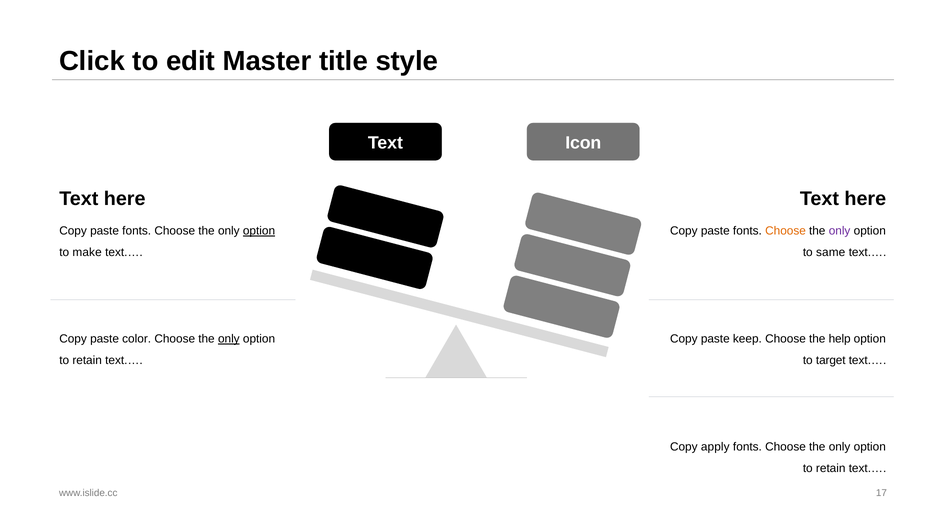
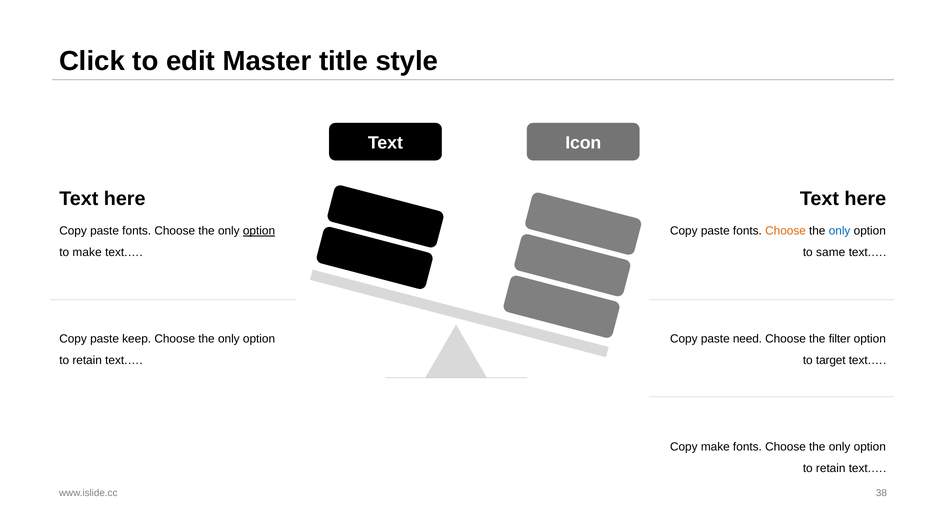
only at (840, 231) colour: purple -> blue
color: color -> keep
only at (229, 339) underline: present -> none
keep: keep -> need
help: help -> filter
Copy apply: apply -> make
17: 17 -> 38
